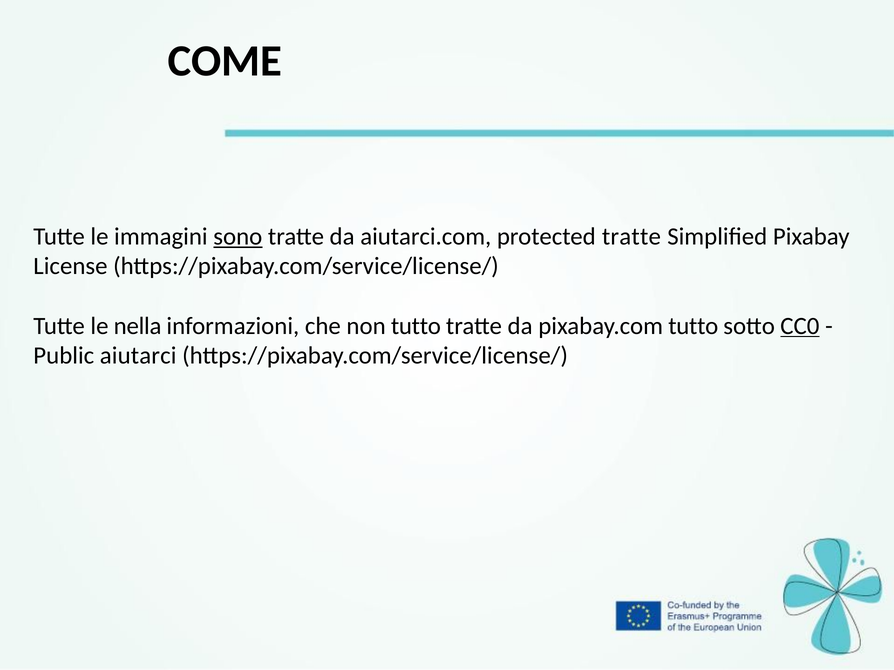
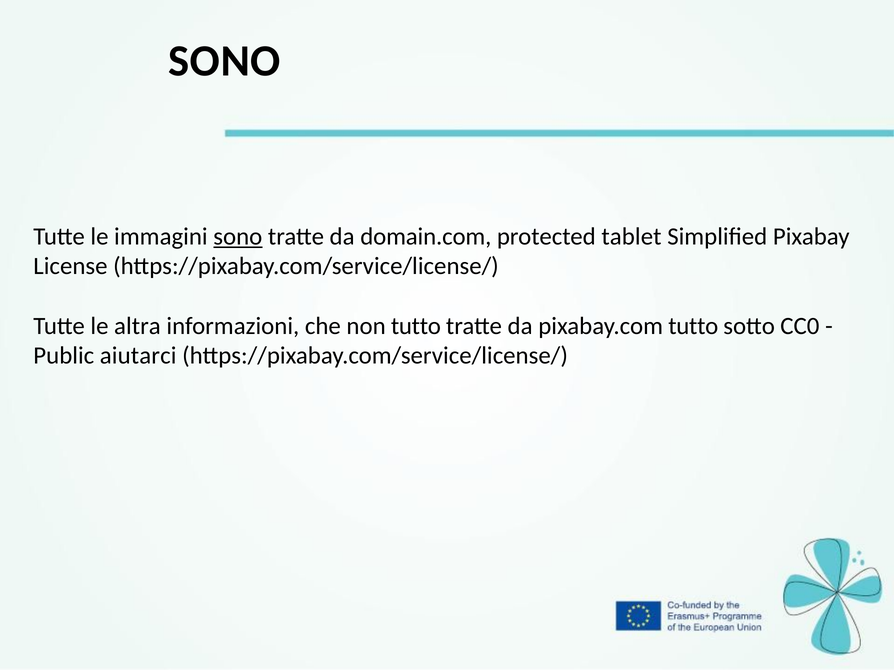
COME at (225, 61): COME -> SONO
aiutarci.com: aiutarci.com -> domain.com
protected tratte: tratte -> tablet
nella: nella -> altra
CC0 underline: present -> none
